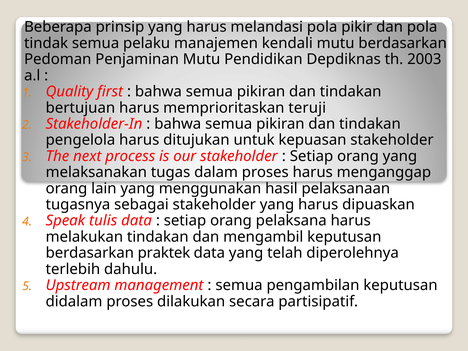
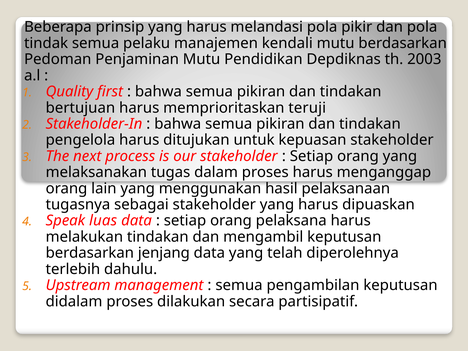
tulis: tulis -> luas
praktek: praktek -> jenjang
